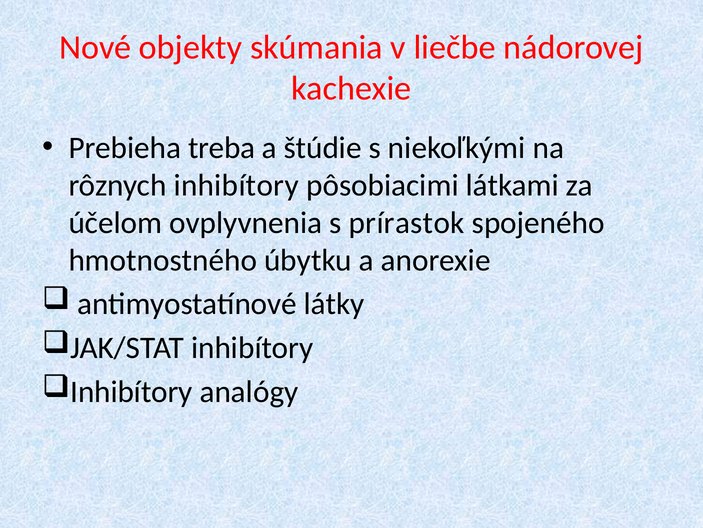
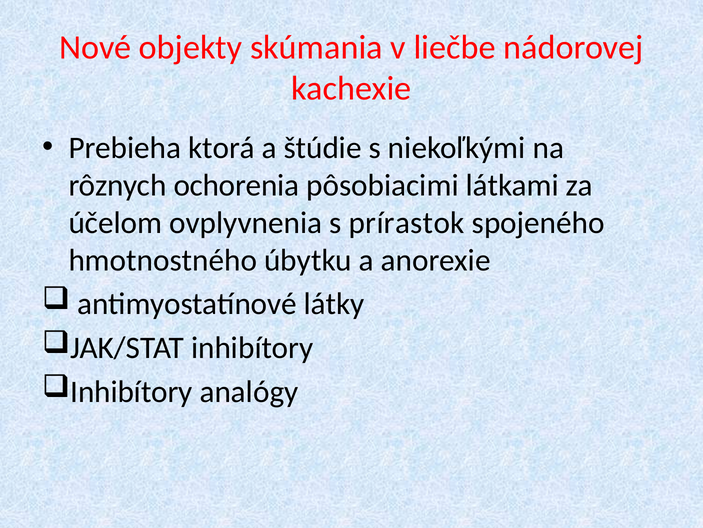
treba: treba -> ktorá
rôznych inhibítory: inhibítory -> ochorenia
